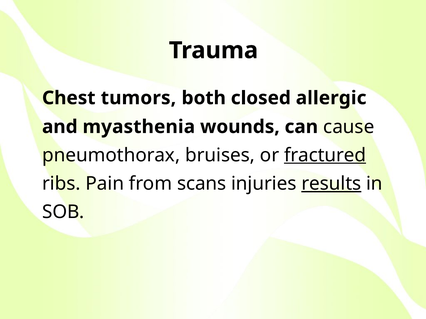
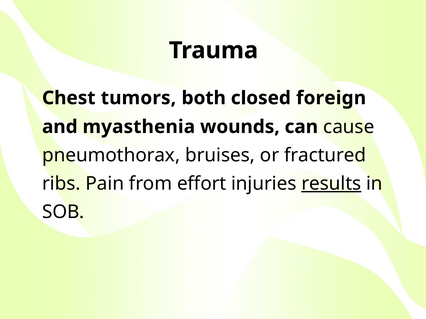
allergic: allergic -> foreign
fractured underline: present -> none
scans: scans -> effort
